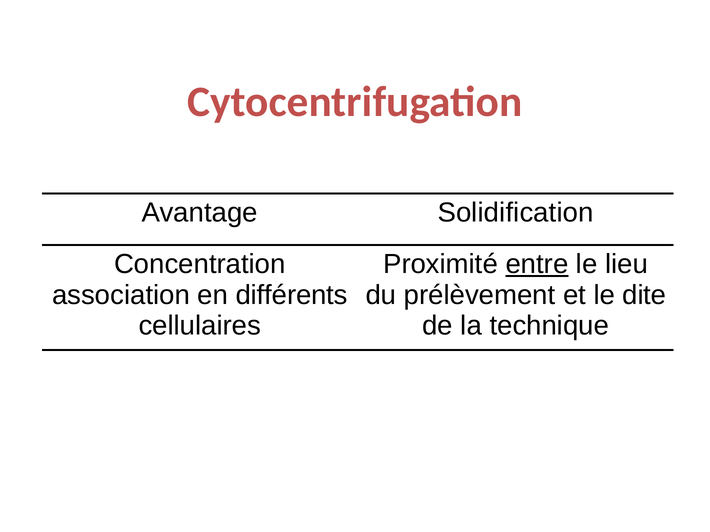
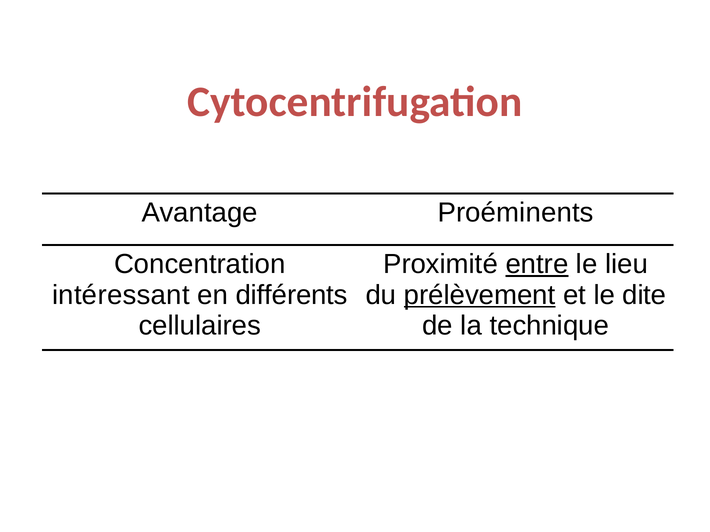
Solidification: Solidification -> Proéminents
association: association -> intéressant
prélèvement underline: none -> present
